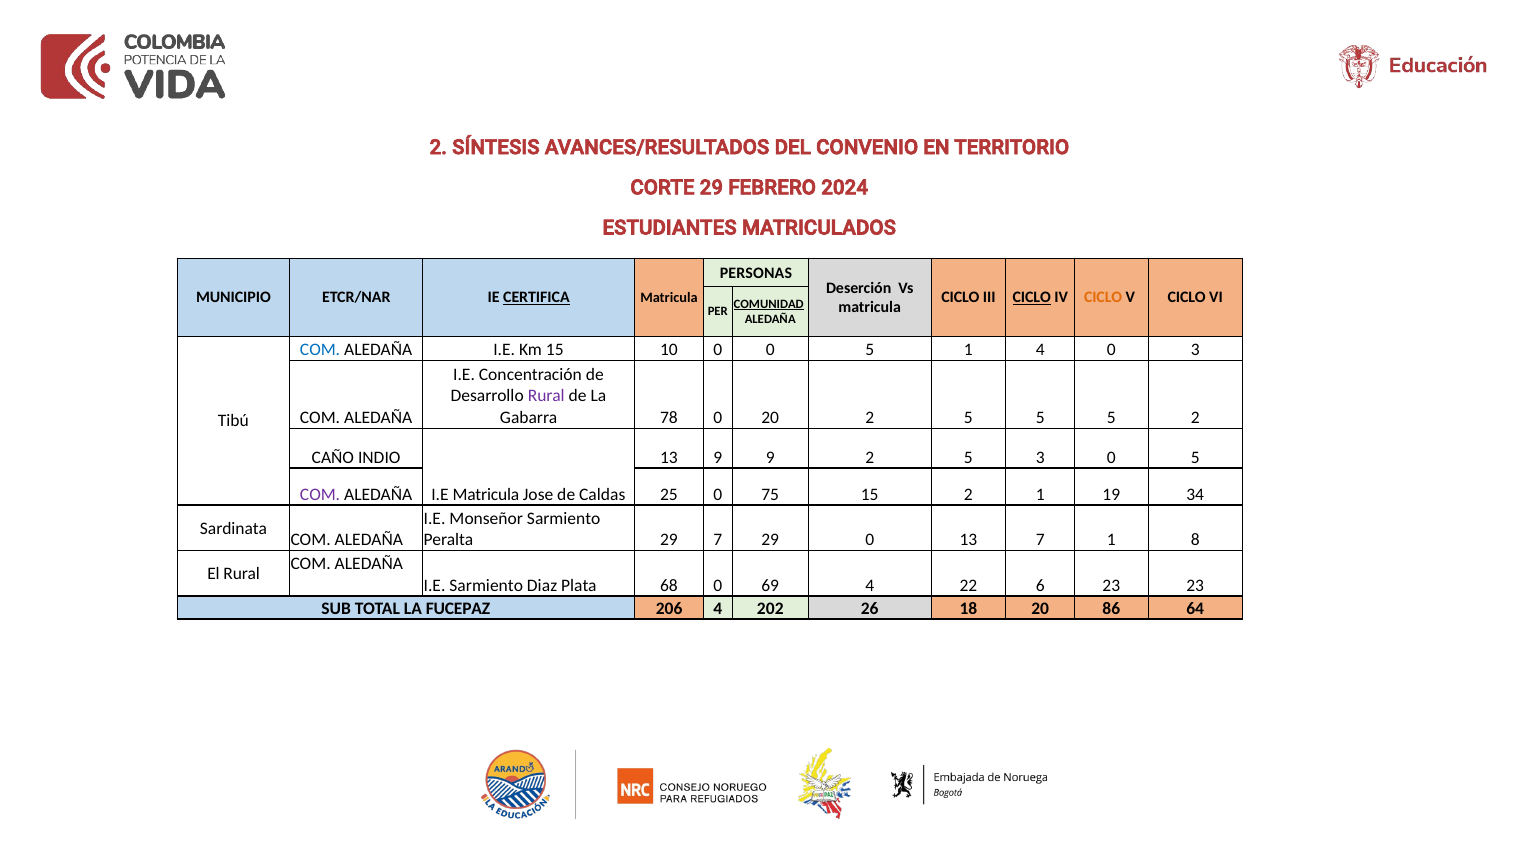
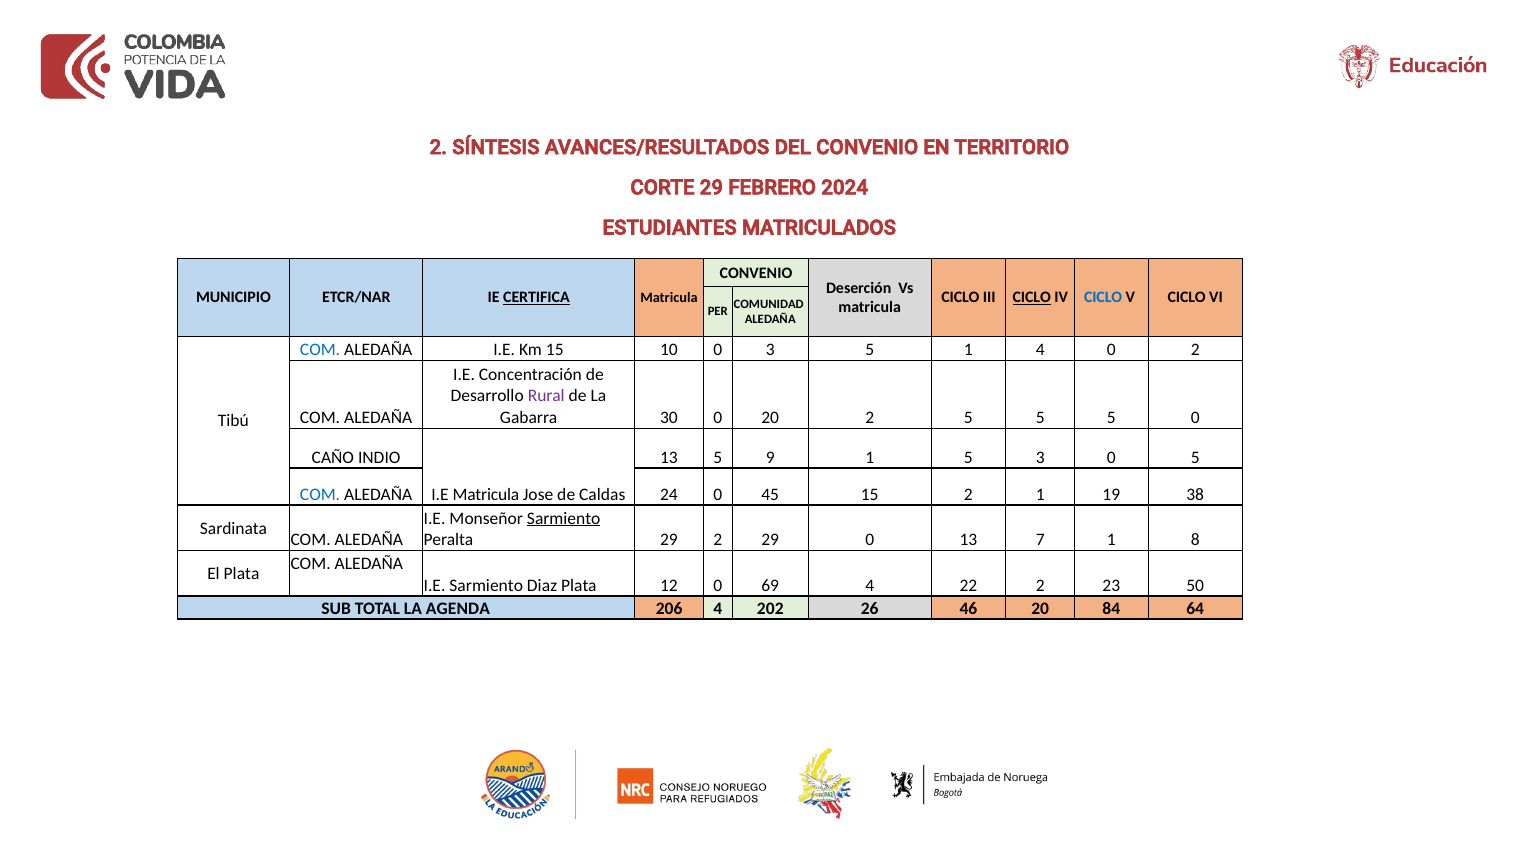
PERSONAS at (756, 273): PERSONAS -> CONVENIO
CICLO at (1103, 298) colour: orange -> blue
COMUNIDAD underline: present -> none
0 0: 0 -> 3
0 3: 3 -> 2
78: 78 -> 30
5 2: 2 -> 0
13 9: 9 -> 5
9 2: 2 -> 1
COM at (320, 495) colour: purple -> blue
25: 25 -> 24
75: 75 -> 45
34: 34 -> 38
Sarmiento at (564, 519) underline: none -> present
29 7: 7 -> 2
El Rural: Rural -> Plata
68: 68 -> 12
22 6: 6 -> 2
23 23: 23 -> 50
FUCEPAZ: FUCEPAZ -> AGENDA
18: 18 -> 46
86: 86 -> 84
